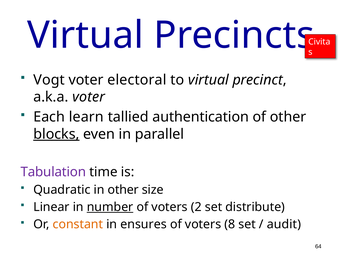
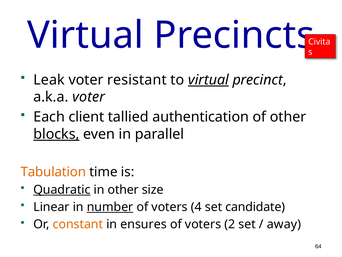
Vogt: Vogt -> Leak
electoral: electoral -> resistant
virtual at (208, 80) underline: none -> present
learn: learn -> client
Tabulation colour: purple -> orange
Quadratic underline: none -> present
2: 2 -> 4
distribute: distribute -> candidate
8: 8 -> 2
audit: audit -> away
